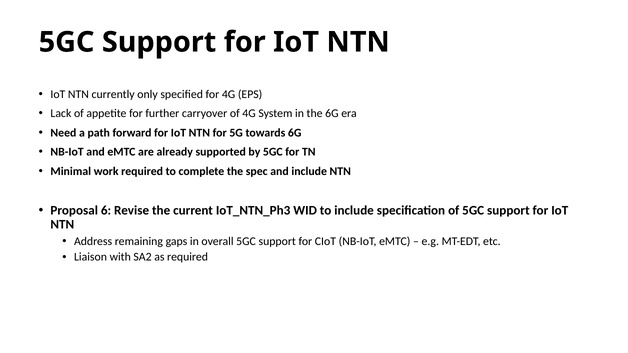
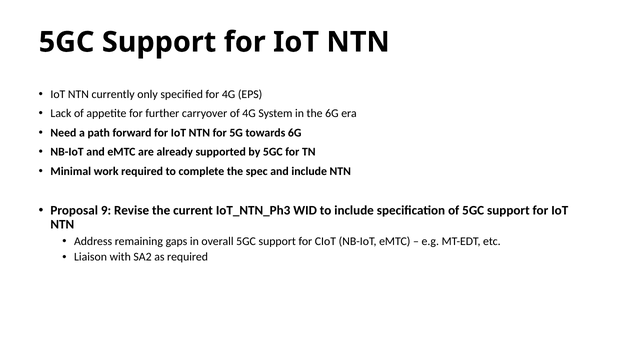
6: 6 -> 9
